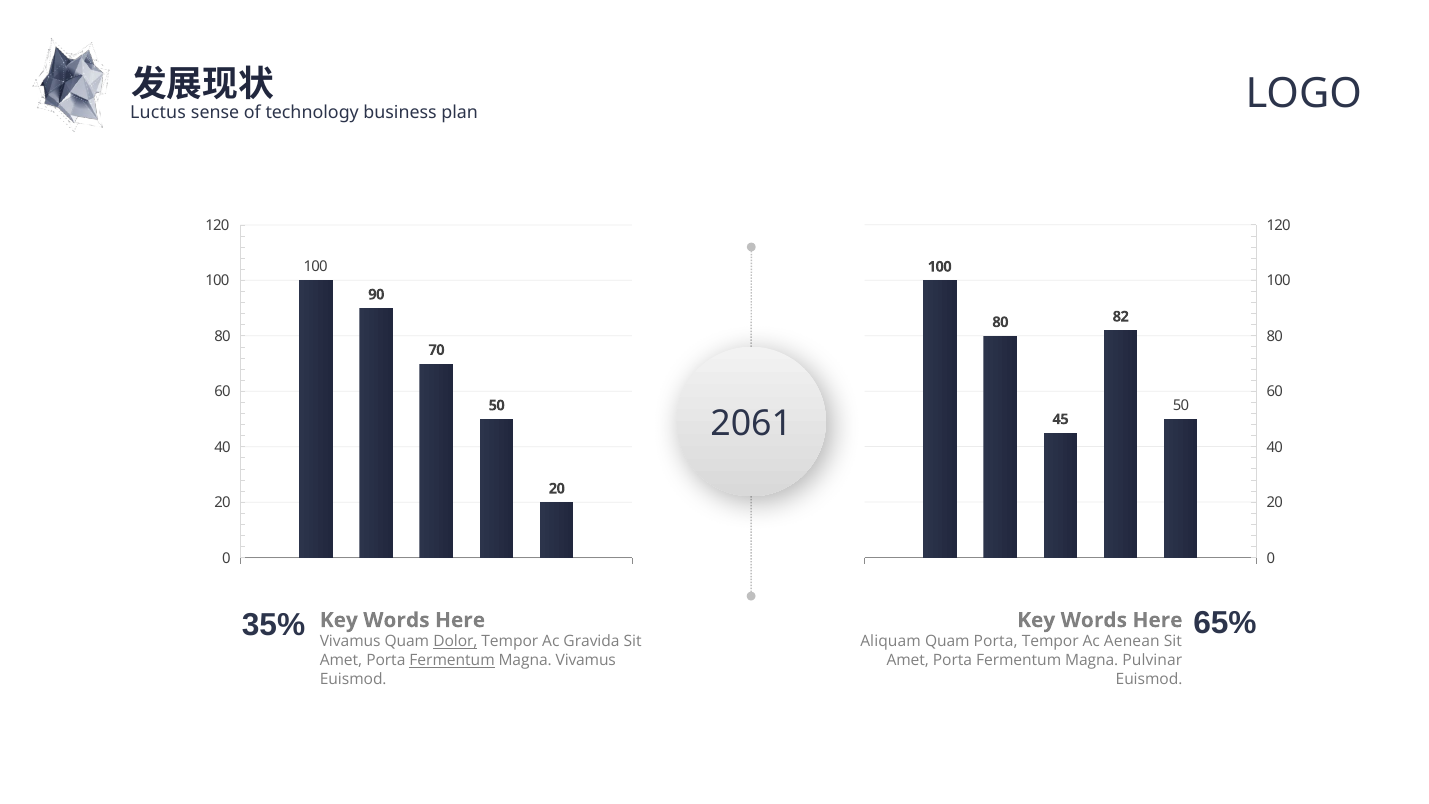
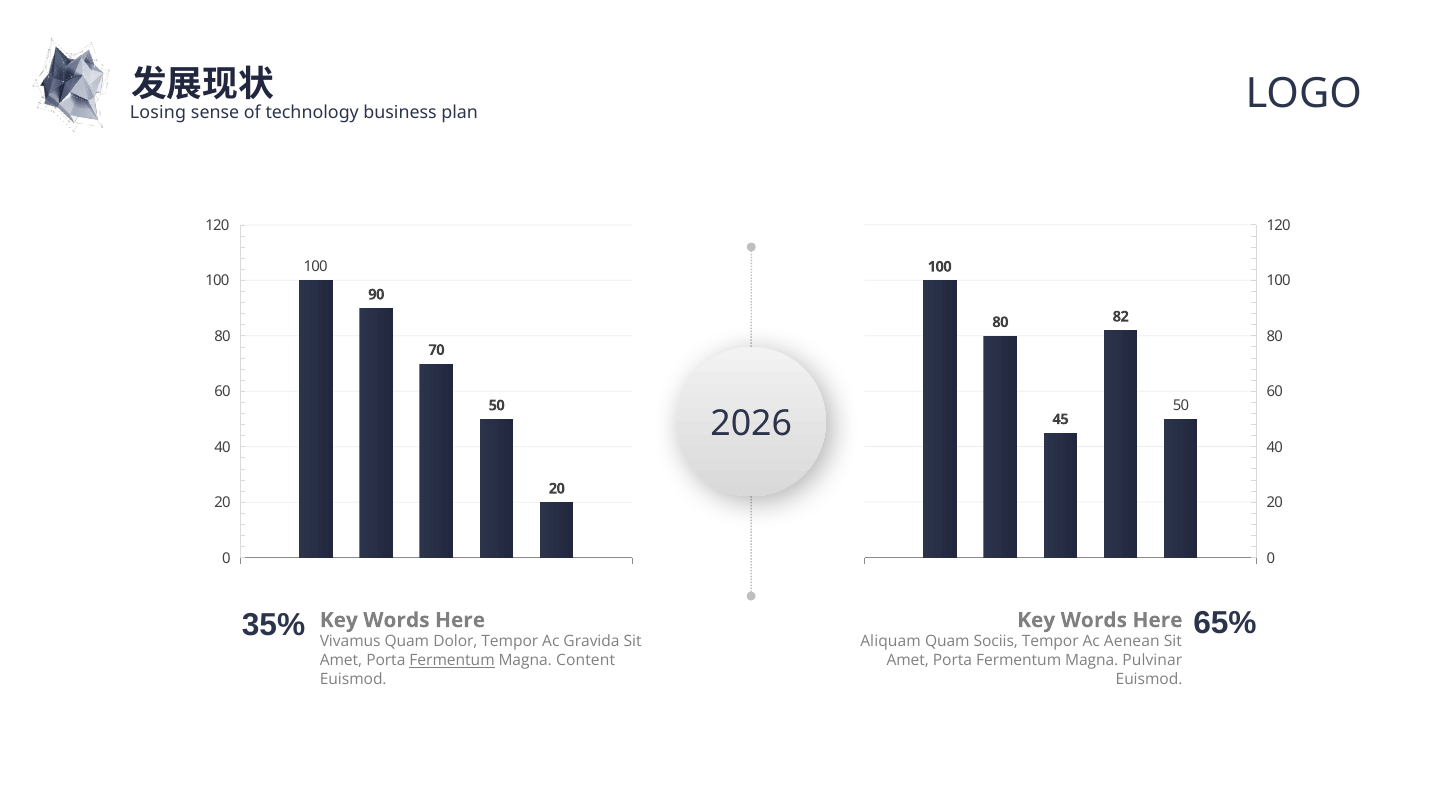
Luctus: Luctus -> Losing
2061: 2061 -> 2026
Dolor underline: present -> none
Quam Porta: Porta -> Sociis
Magna Vivamus: Vivamus -> Content
